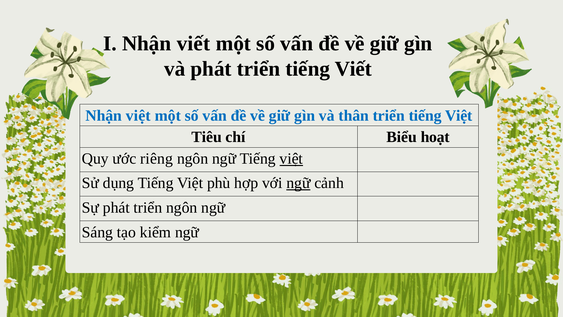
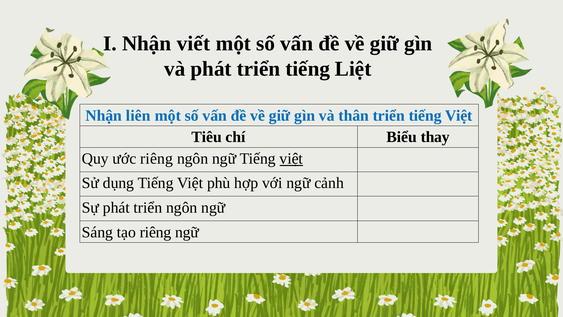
tiếng Viết: Viết -> Liệt
Nhận việt: việt -> liên
hoạt: hoạt -> thay
ngữ at (298, 183) underline: present -> none
tạo kiểm: kiểm -> riêng
